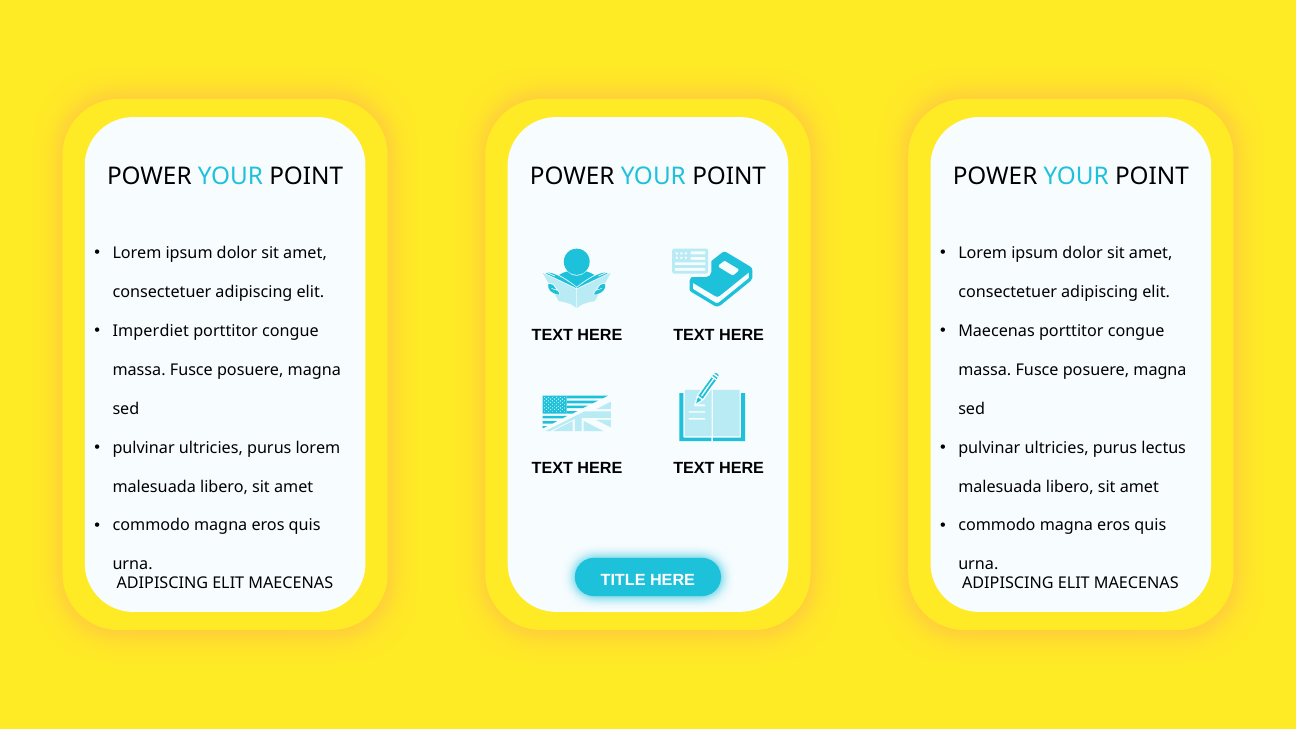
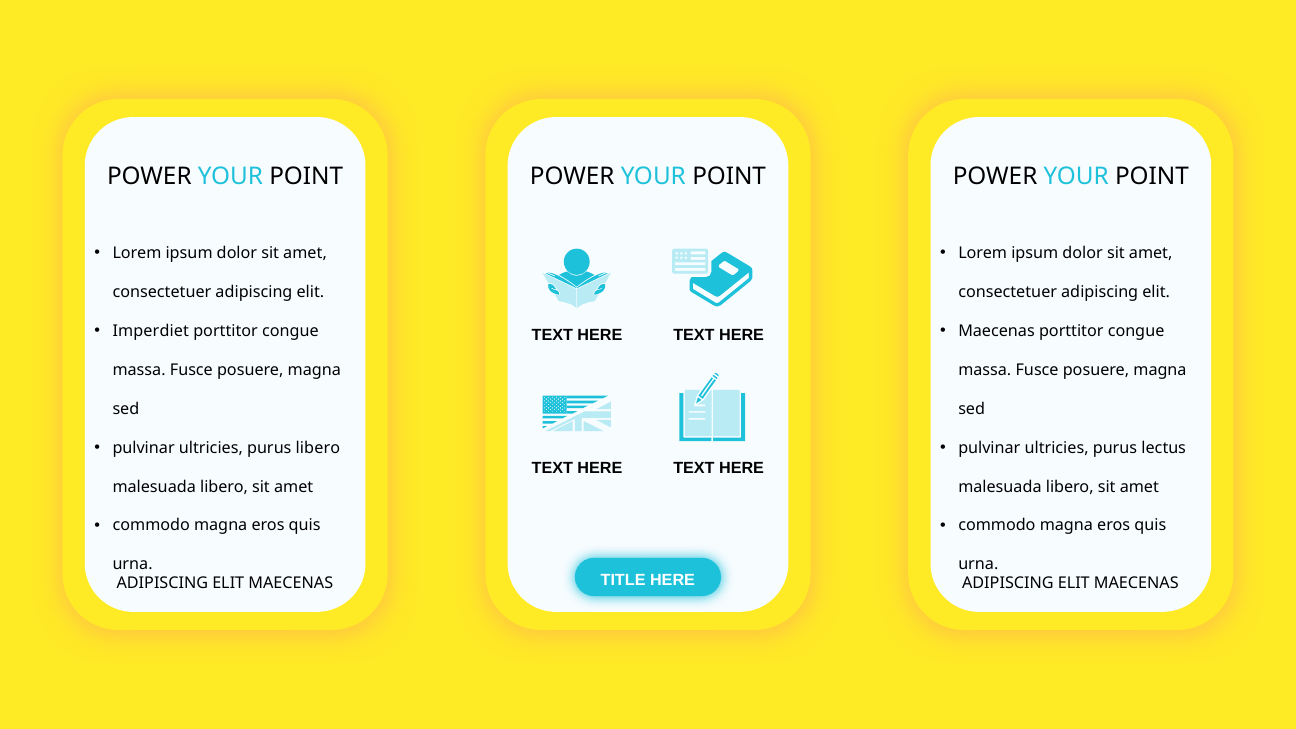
purus lorem: lorem -> libero
